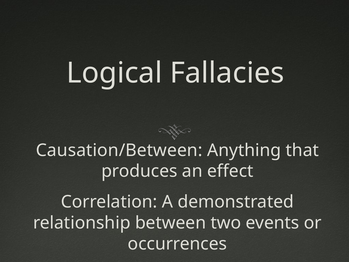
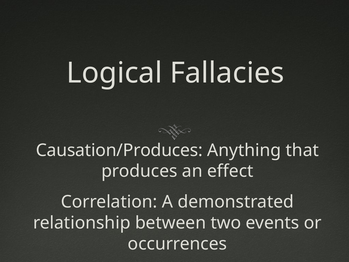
Causation/Between: Causation/Between -> Causation/Produces
